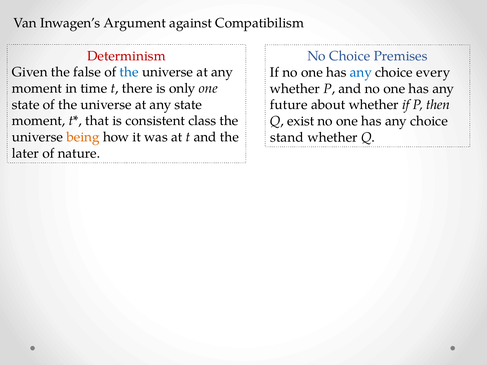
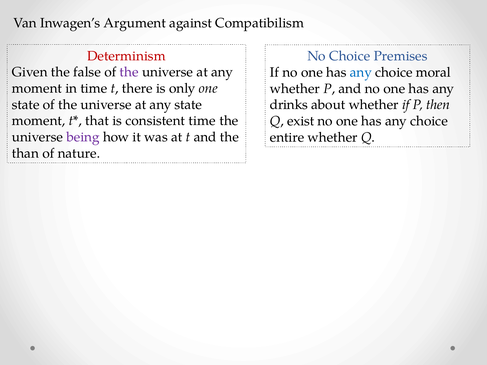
the at (129, 72) colour: blue -> purple
every: every -> moral
future: future -> drinks
consistent class: class -> time
being colour: orange -> purple
stand: stand -> entire
later: later -> than
